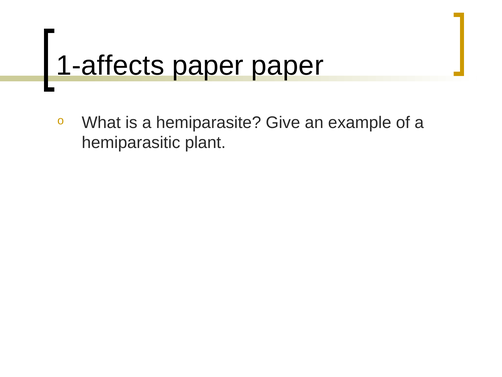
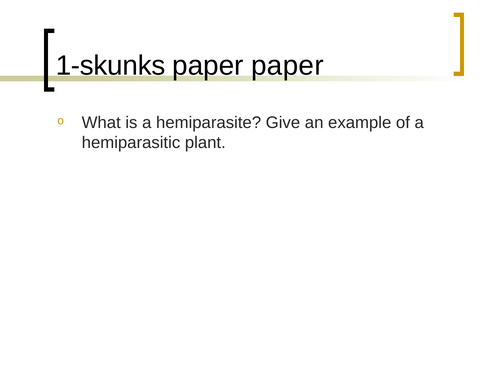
1-affects: 1-affects -> 1-skunks
